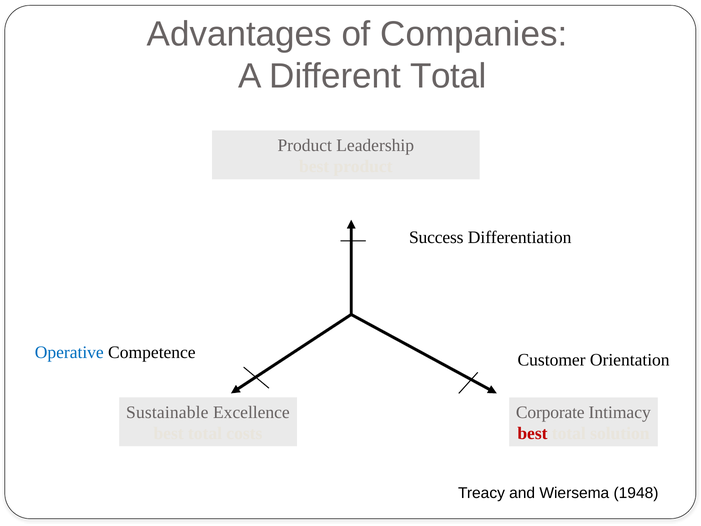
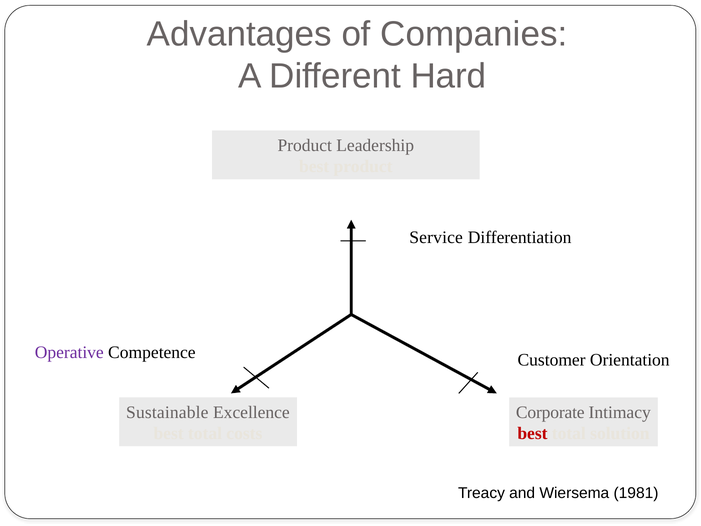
Different Total: Total -> Hard
Success: Success -> Service
Operative colour: blue -> purple
1948: 1948 -> 1981
